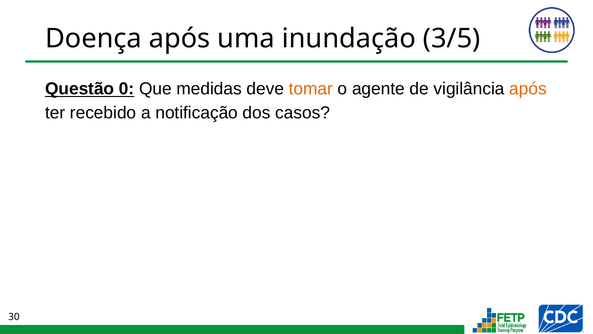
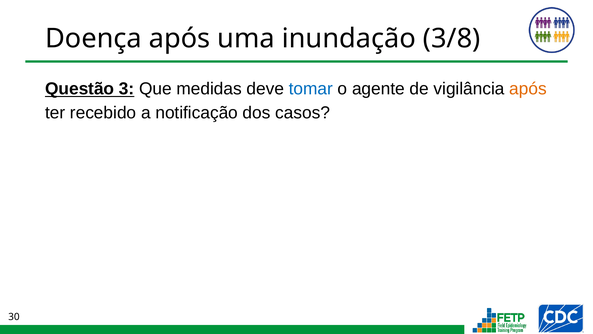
3/5: 3/5 -> 3/8
0: 0 -> 3
tomar colour: orange -> blue
